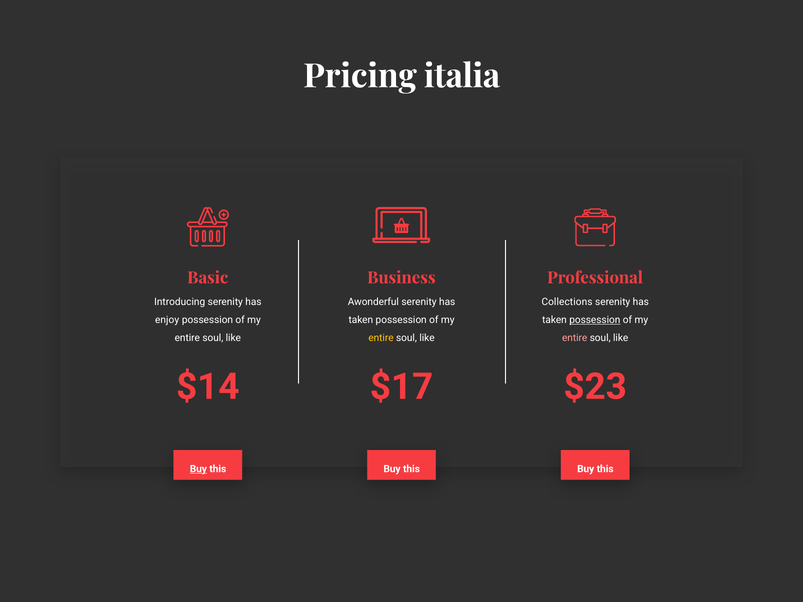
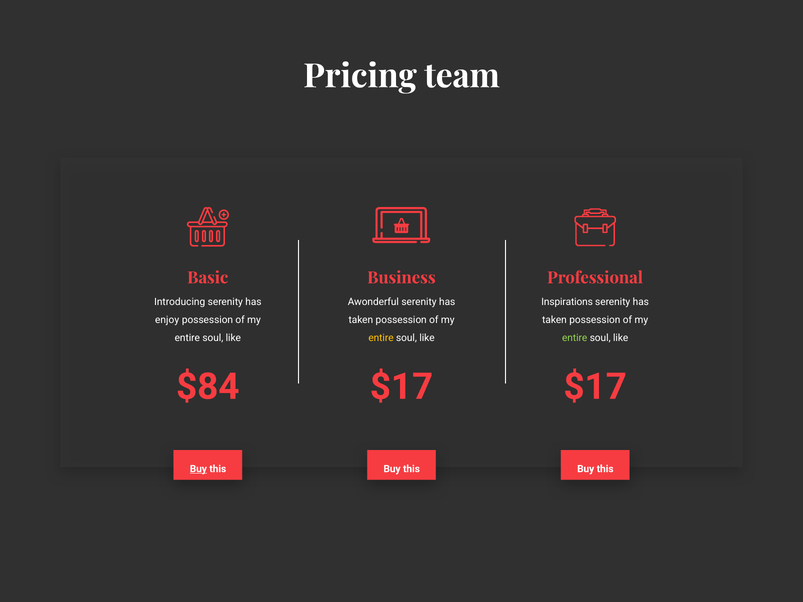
italia: italia -> team
Collections: Collections -> Inspirations
possession at (595, 320) underline: present -> none
entire at (575, 338) colour: pink -> light green
$14: $14 -> $84
$17 $23: $23 -> $17
